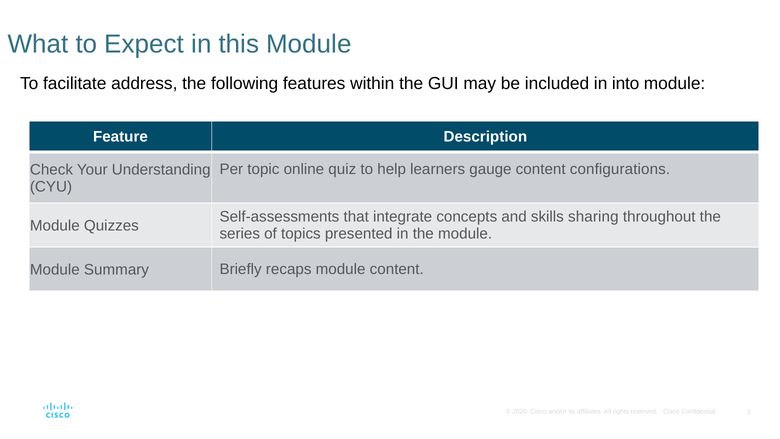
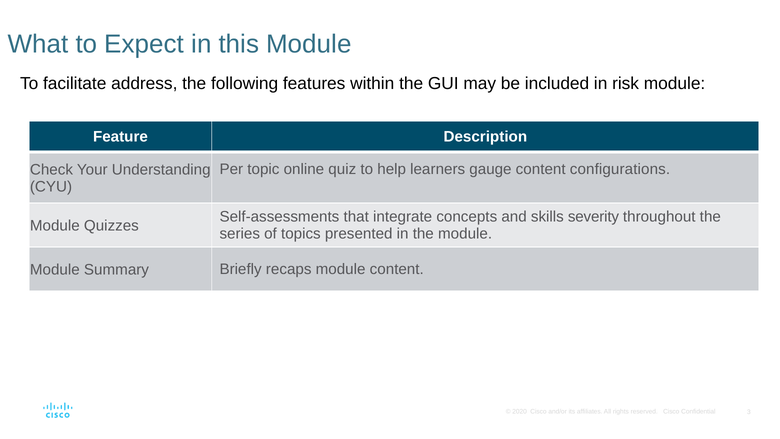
into: into -> risk
sharing: sharing -> severity
